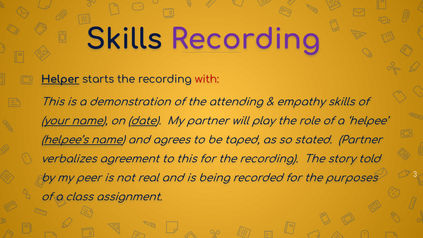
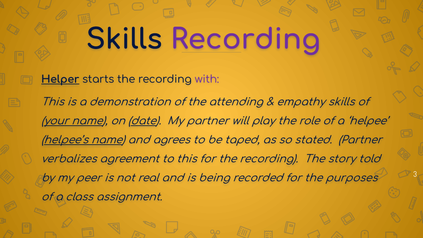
with colour: red -> purple
